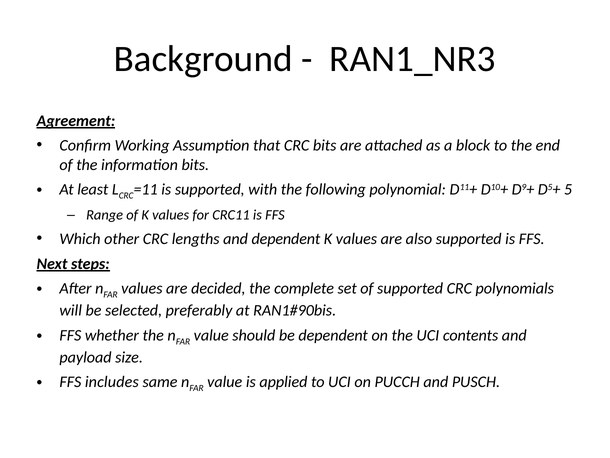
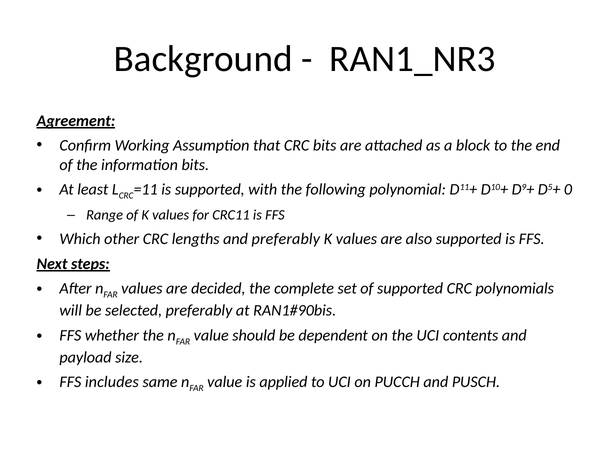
5: 5 -> 0
and dependent: dependent -> preferably
